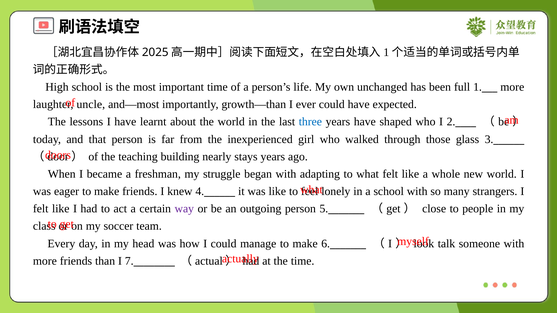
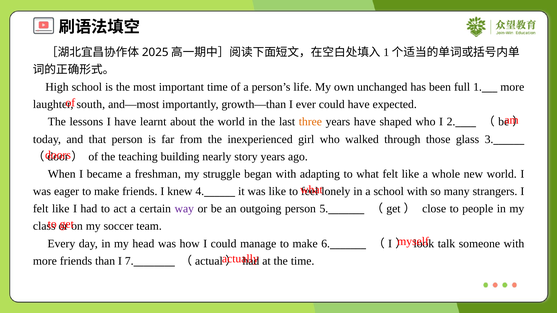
uncle: uncle -> south
three colour: blue -> orange
stays: stays -> story
